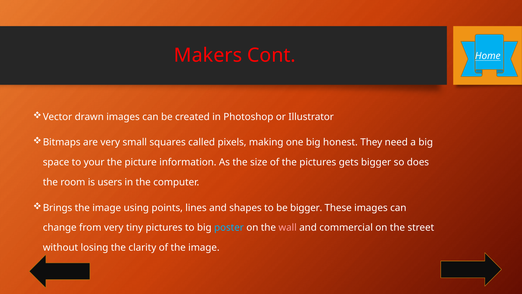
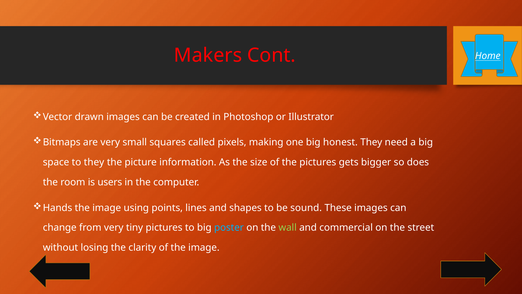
to your: your -> they
Brings: Brings -> Hands
be bigger: bigger -> sound
wall colour: pink -> light green
